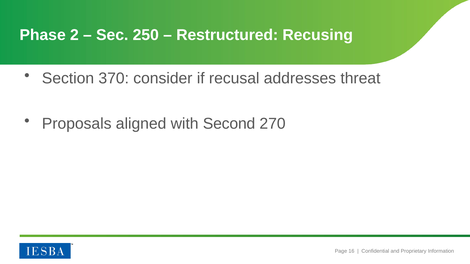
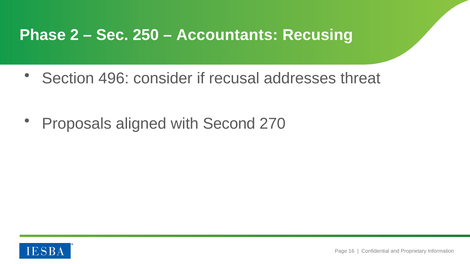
Restructured: Restructured -> Accountants
370: 370 -> 496
